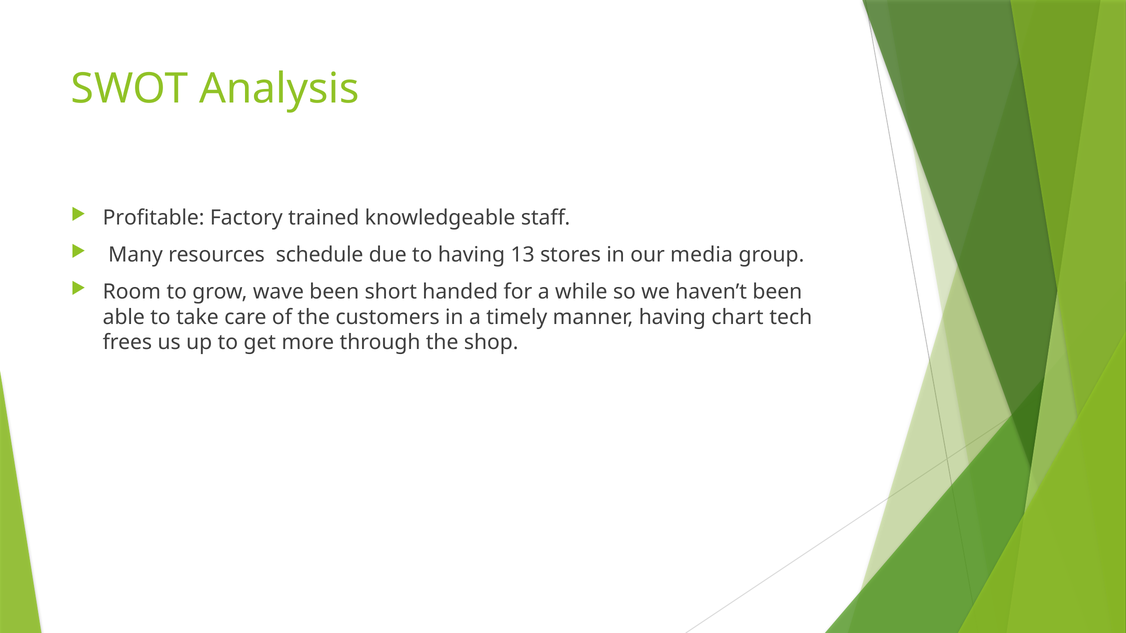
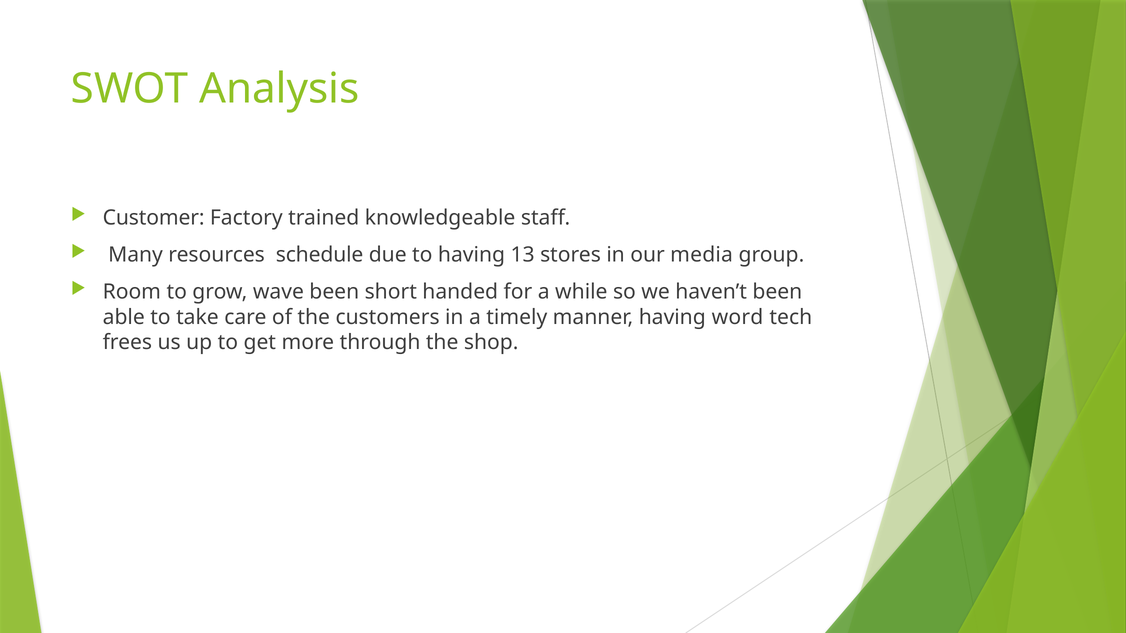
Profitable: Profitable -> Customer
chart: chart -> word
